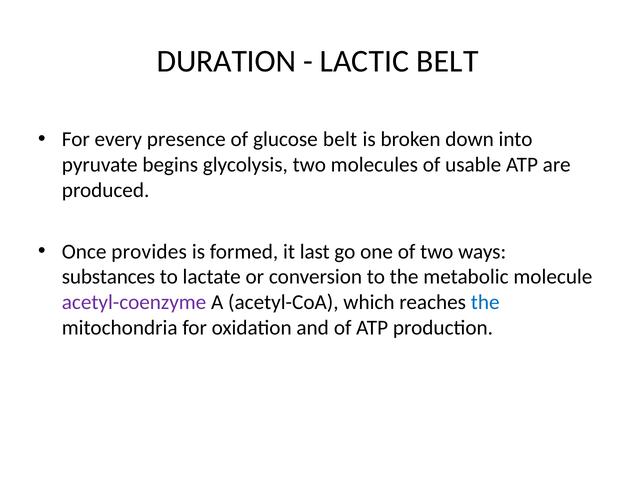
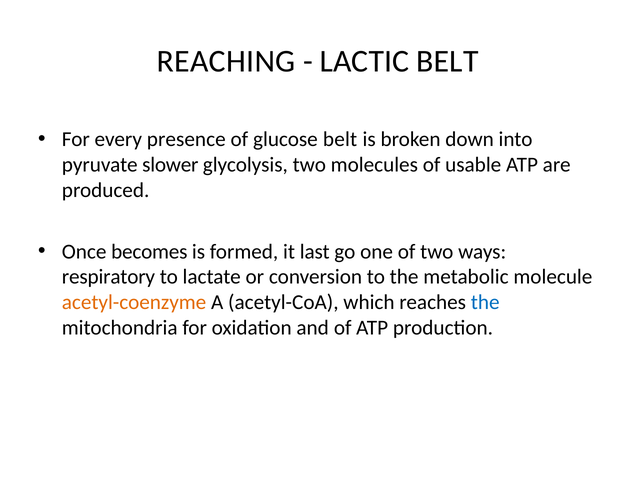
DURATION: DURATION -> REACHING
begins: begins -> slower
provides: provides -> becomes
substances: substances -> respiratory
acetyl-coenzyme colour: purple -> orange
